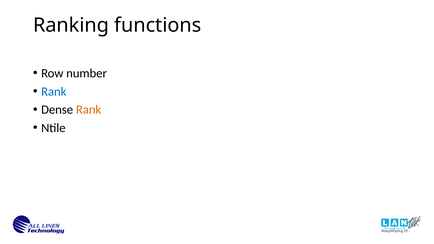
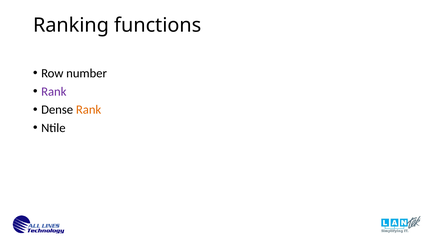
Rank at (54, 92) colour: blue -> purple
